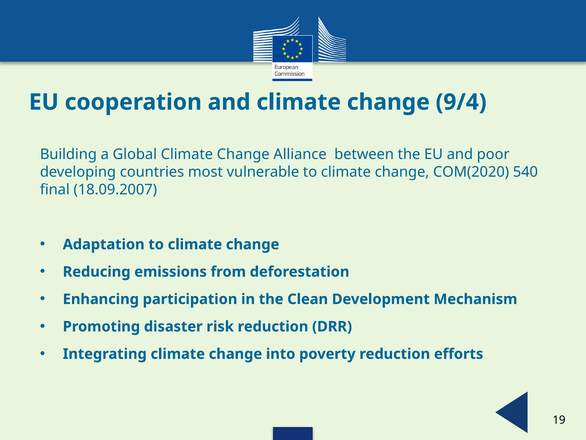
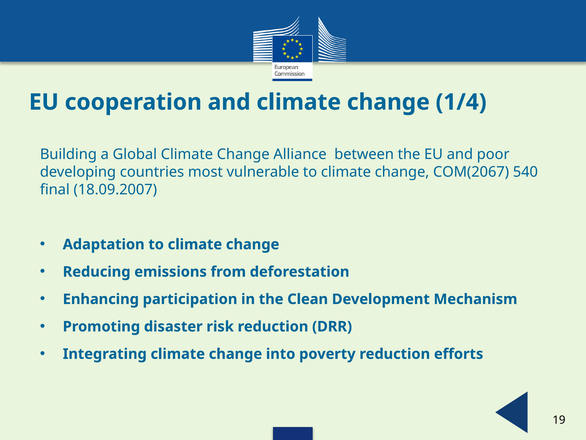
9/4: 9/4 -> 1/4
COM(2020: COM(2020 -> COM(2067
